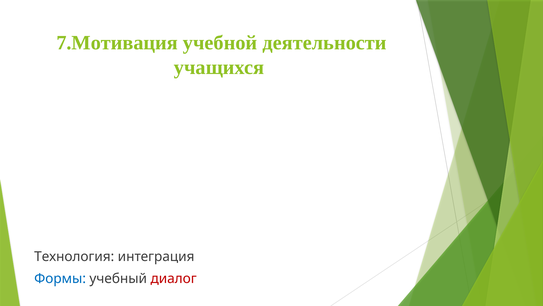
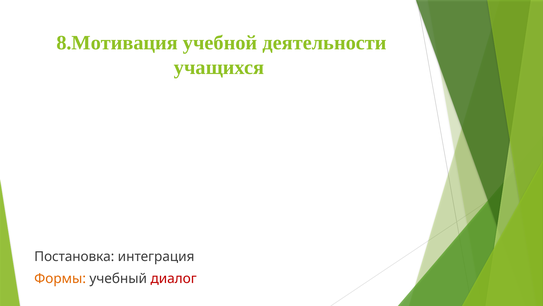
7.Мотивация: 7.Мотивация -> 8.Мотивация
Технология: Технология -> Постановка
Формы colour: blue -> orange
